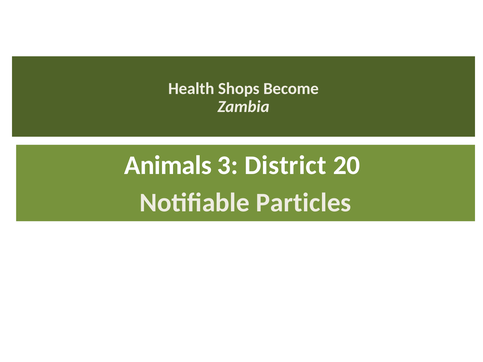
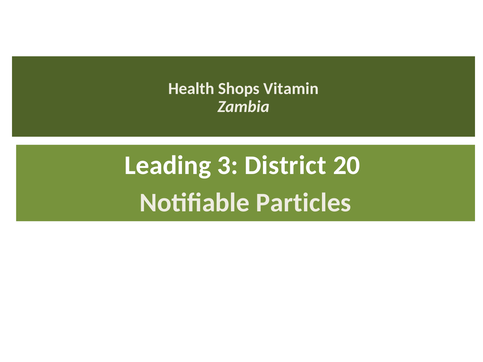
Become: Become -> Vitamin
Animals: Animals -> Leading
